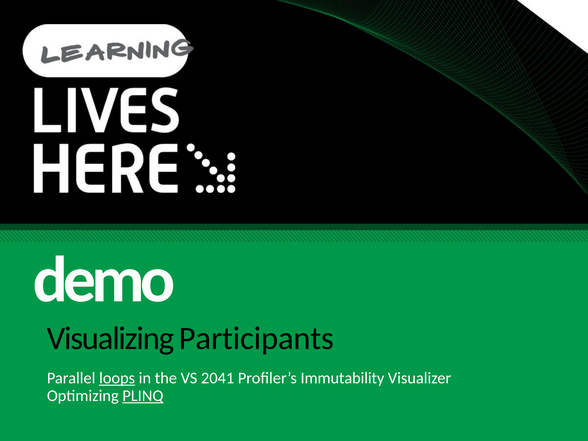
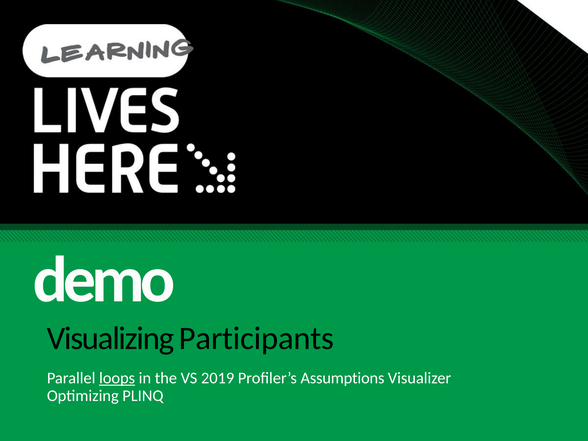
2041: 2041 -> 2019
Immutability: Immutability -> Assumptions
PLINQ underline: present -> none
